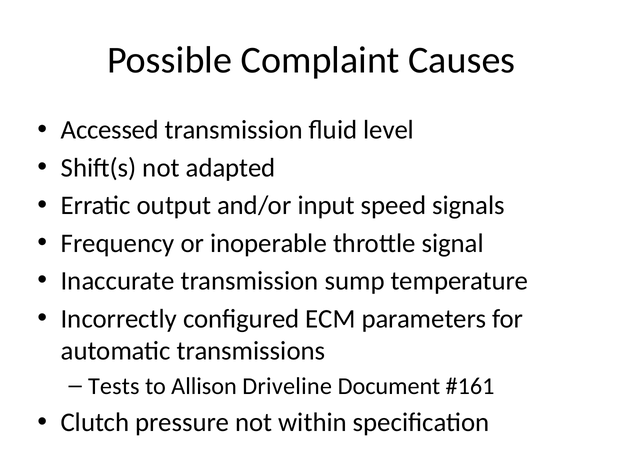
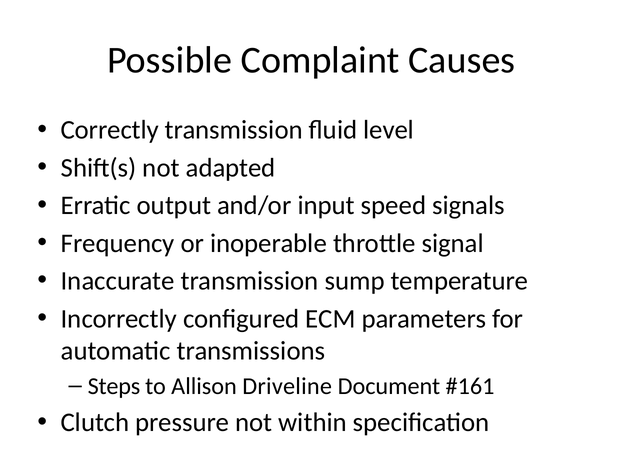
Accessed: Accessed -> Correctly
Tests: Tests -> Steps
